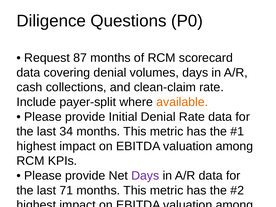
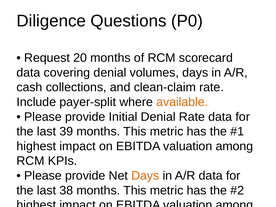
87: 87 -> 20
34: 34 -> 39
Days at (145, 176) colour: purple -> orange
71: 71 -> 38
